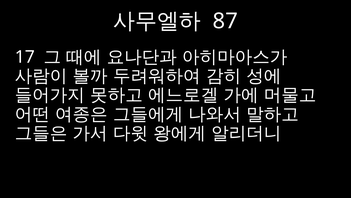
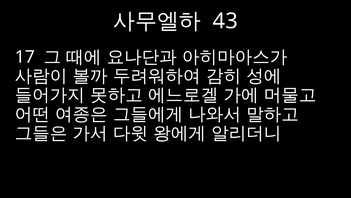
87: 87 -> 43
